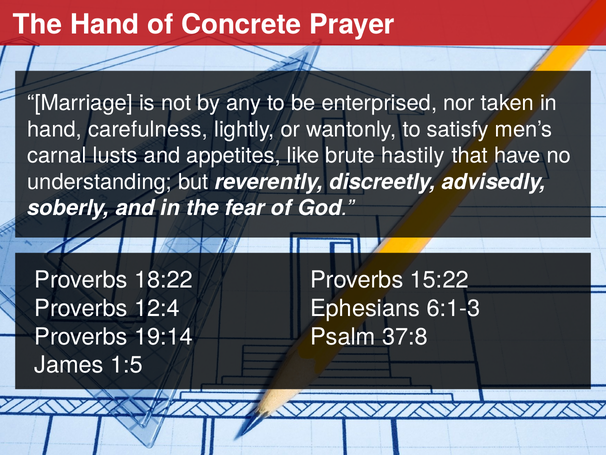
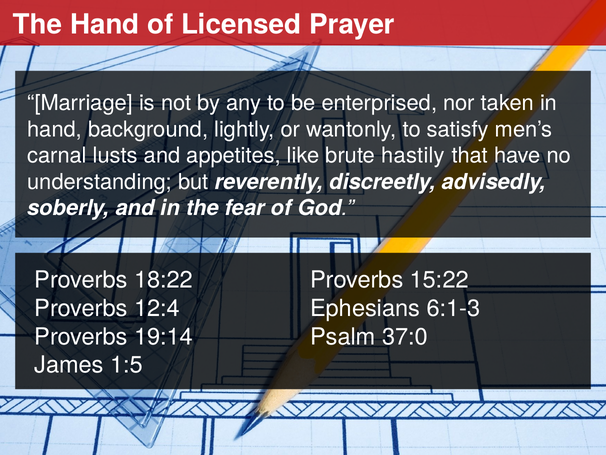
Concrete: Concrete -> Licensed
carefulness: carefulness -> background
37:8: 37:8 -> 37:0
